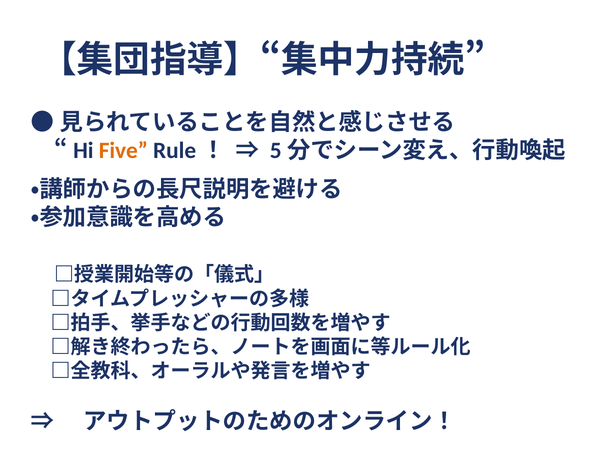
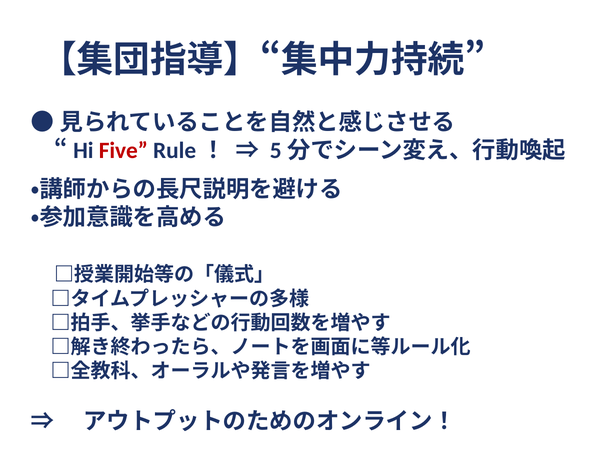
Five colour: orange -> red
